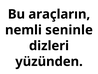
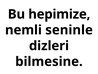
araçların: araçların -> hepimize
yüzünden: yüzünden -> bilmesine
